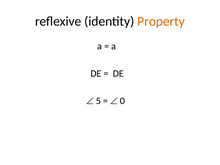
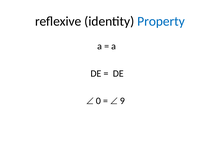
Property colour: orange -> blue
5: 5 -> 0
0: 0 -> 9
